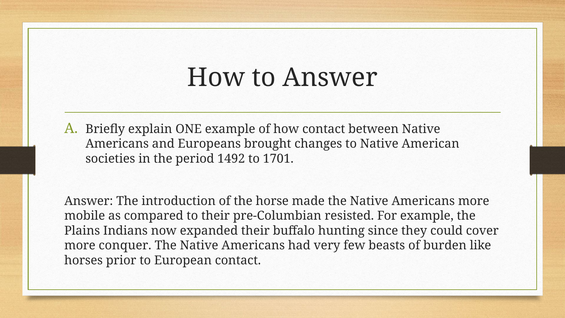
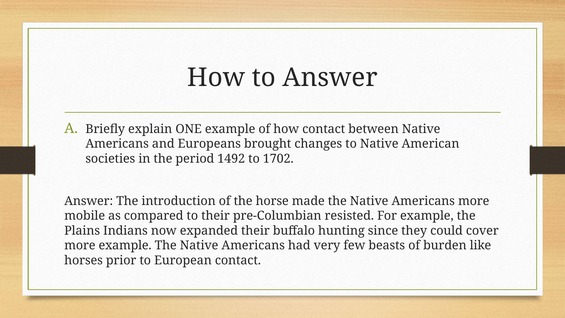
1701: 1701 -> 1702
more conquer: conquer -> example
